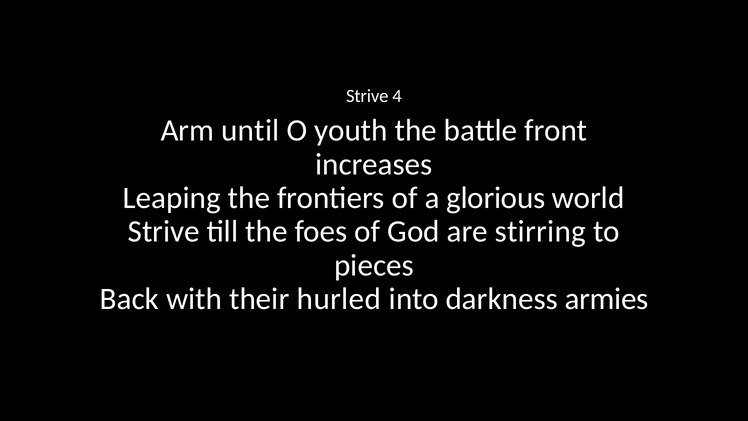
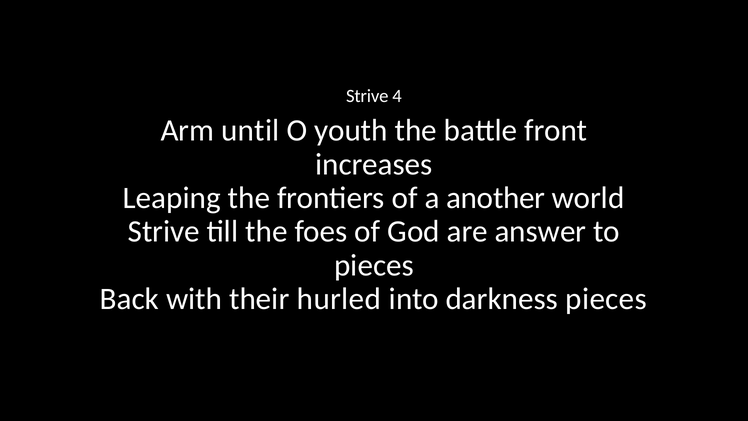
glorious: glorious -> another
stirring: stirring -> answer
darkness armies: armies -> pieces
